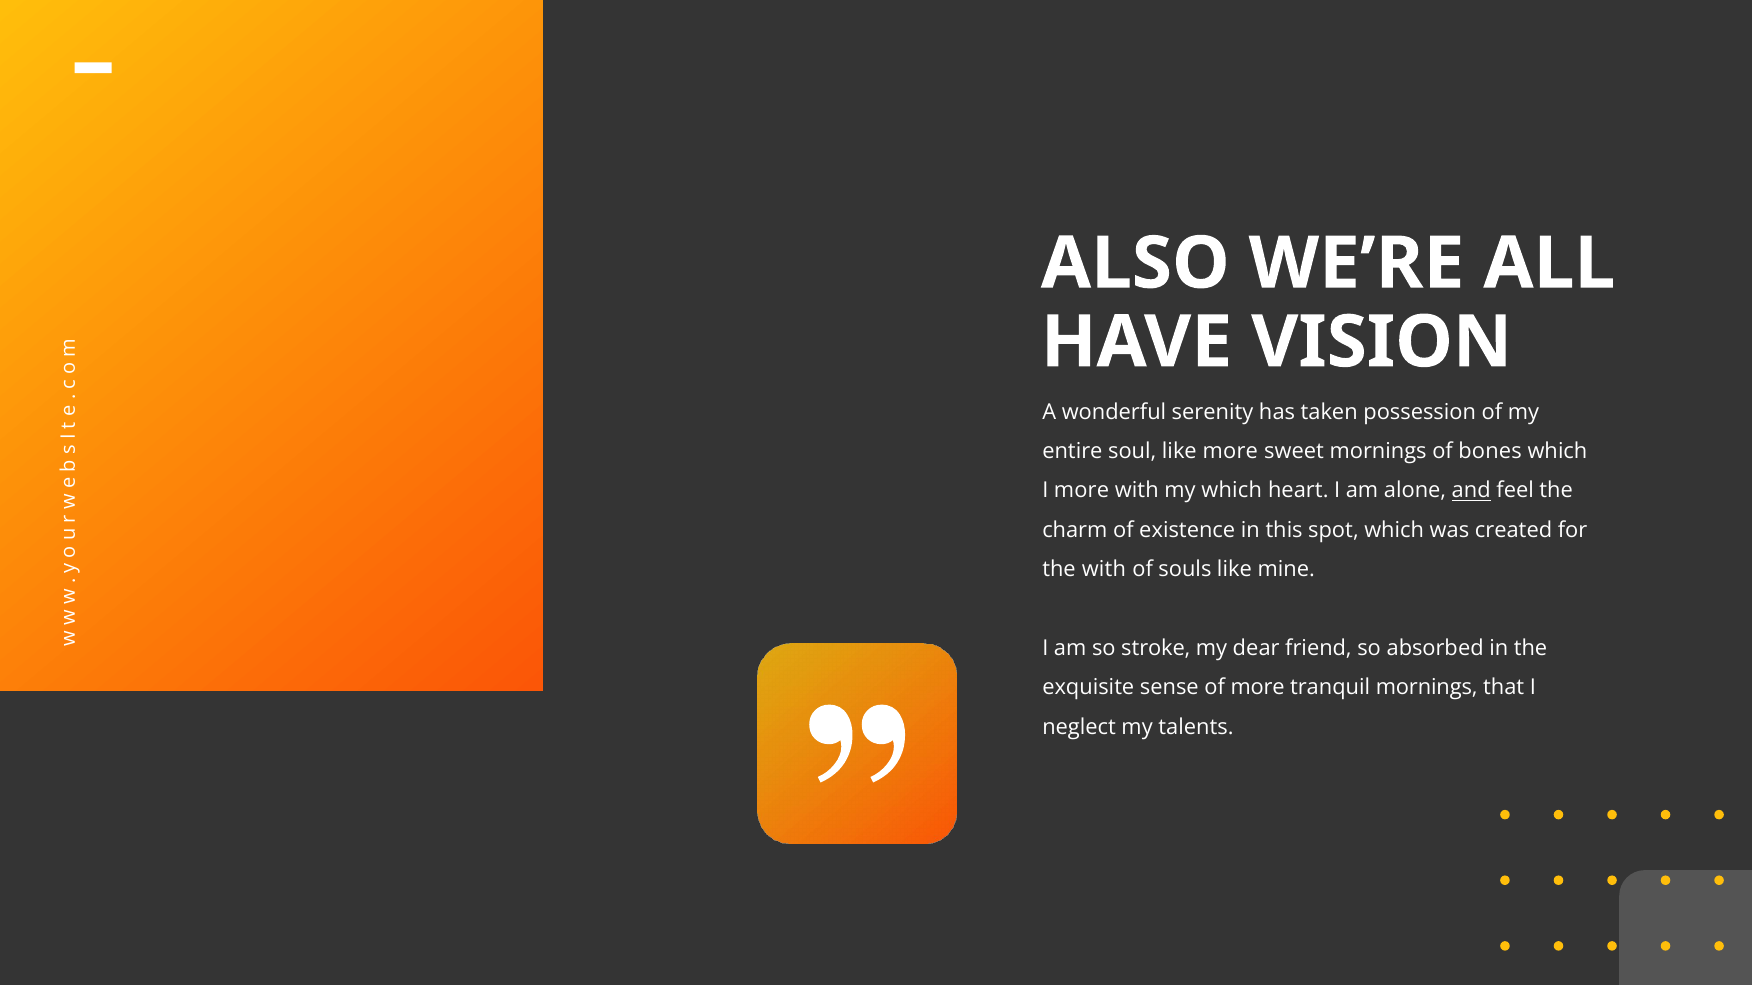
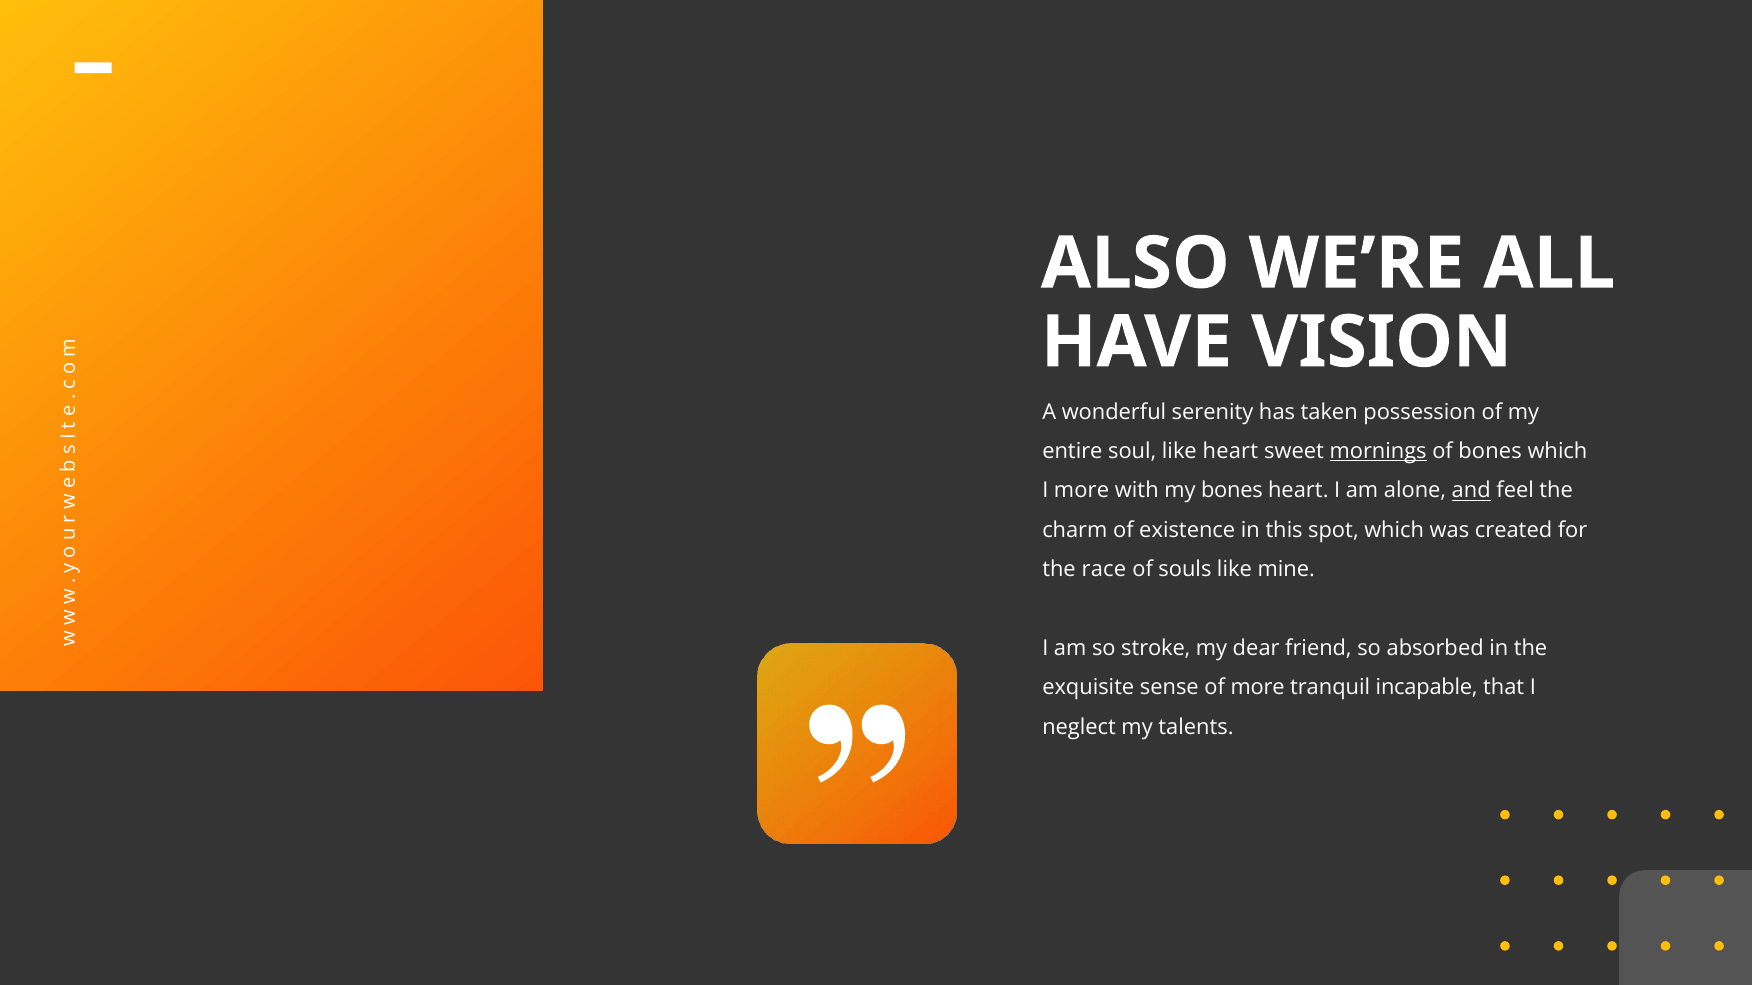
like more: more -> heart
mornings at (1378, 452) underline: none -> present
my which: which -> bones
the with: with -> race
tranquil mornings: mornings -> incapable
